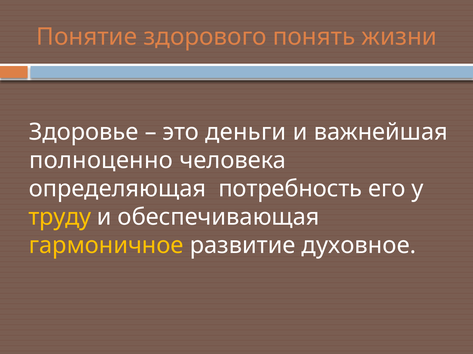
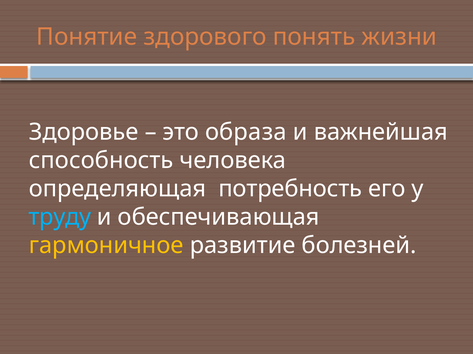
деньги: деньги -> образа
полноценно: полноценно -> способность
труду colour: yellow -> light blue
духовное: духовное -> болезней
